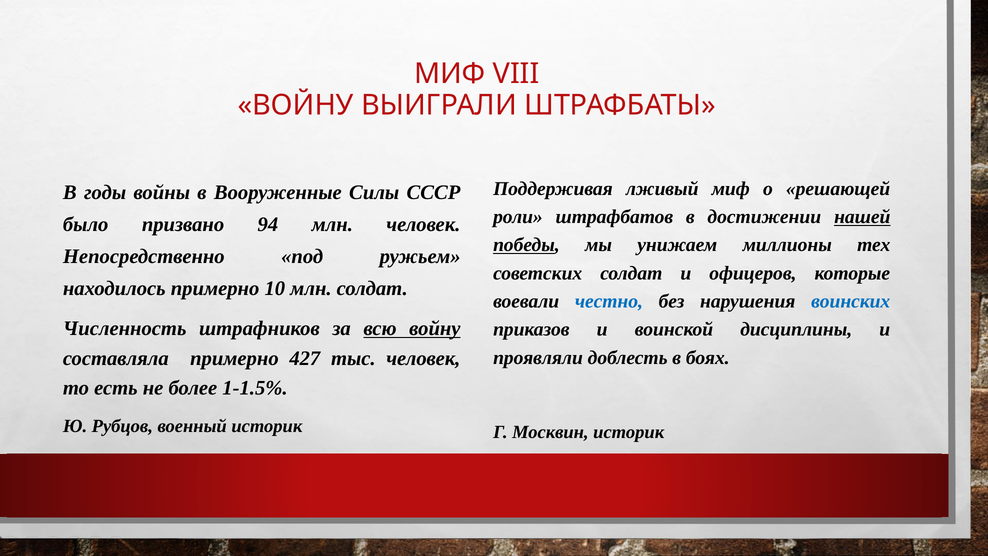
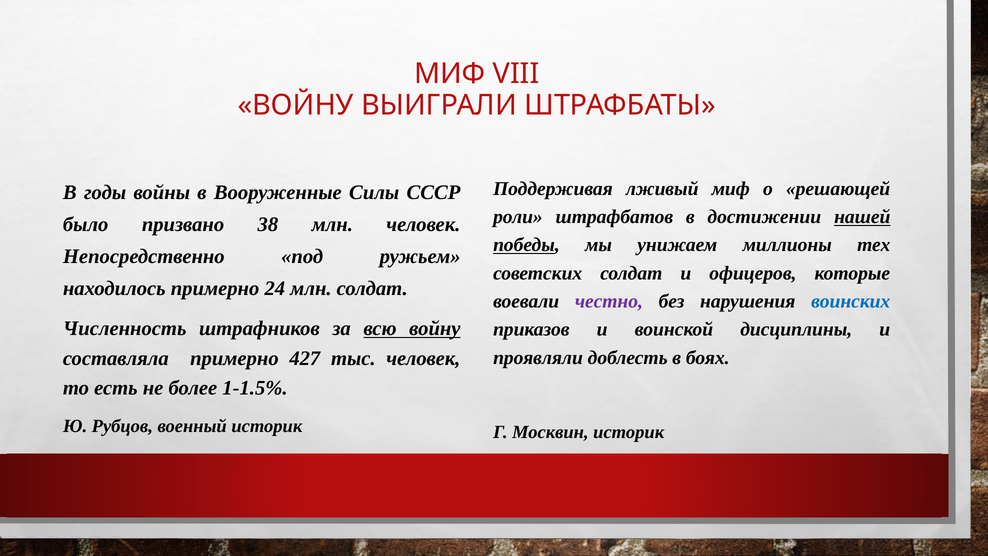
94: 94 -> 38
10: 10 -> 24
честно colour: blue -> purple
